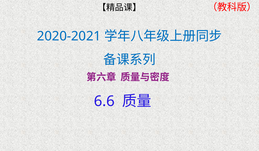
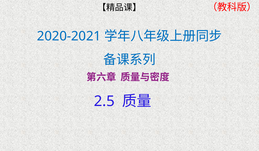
6.6: 6.6 -> 2.5
